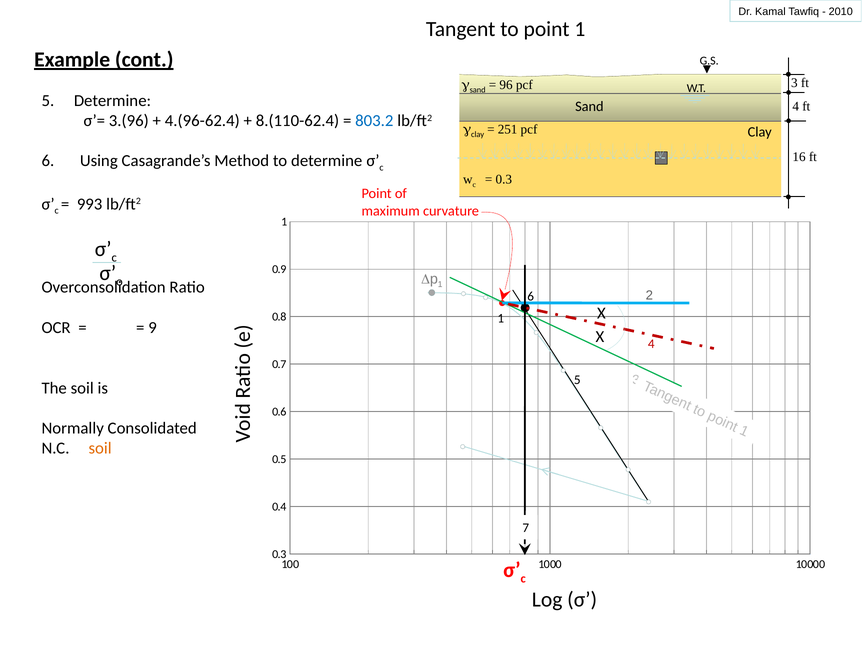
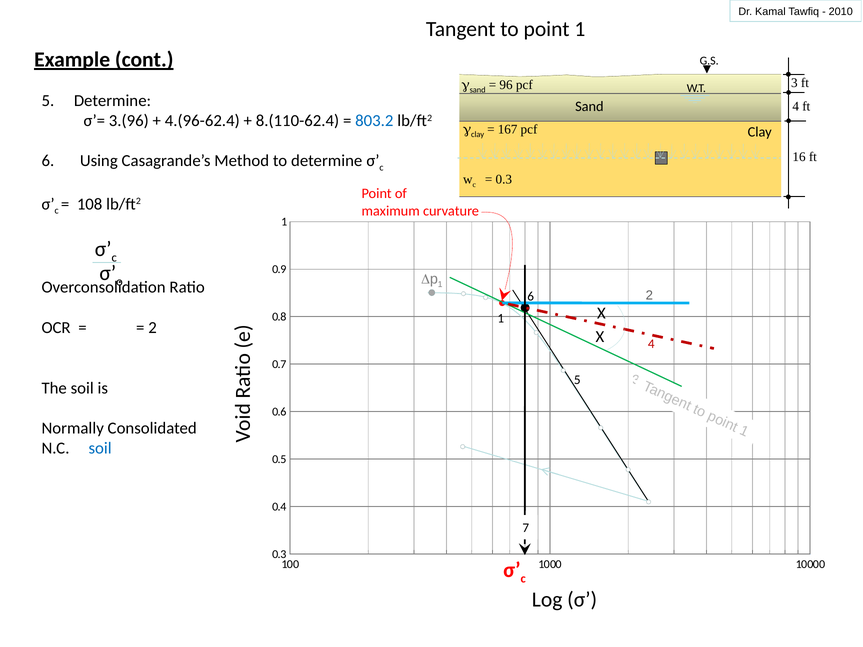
251: 251 -> 167
993: 993 -> 108
9 at (153, 328): 9 -> 2
soil at (100, 449) colour: orange -> blue
